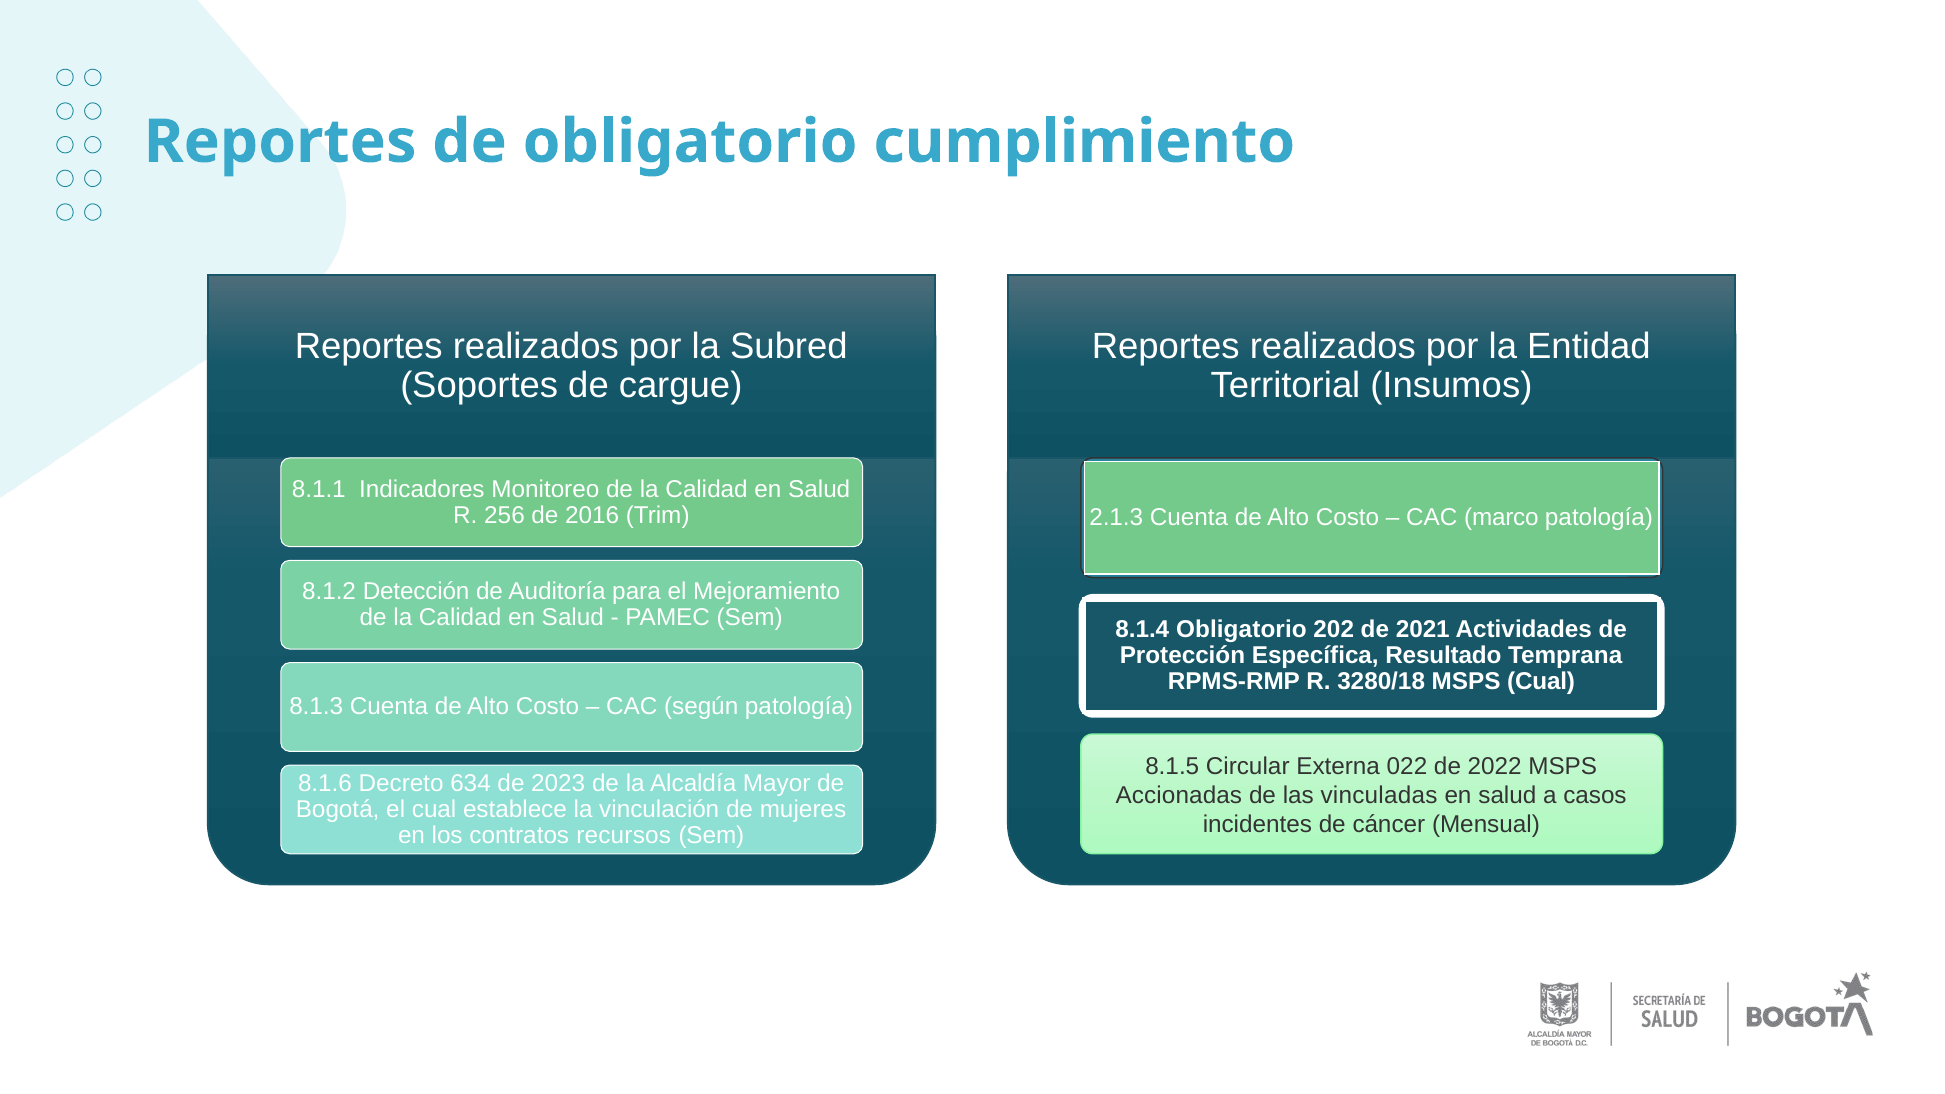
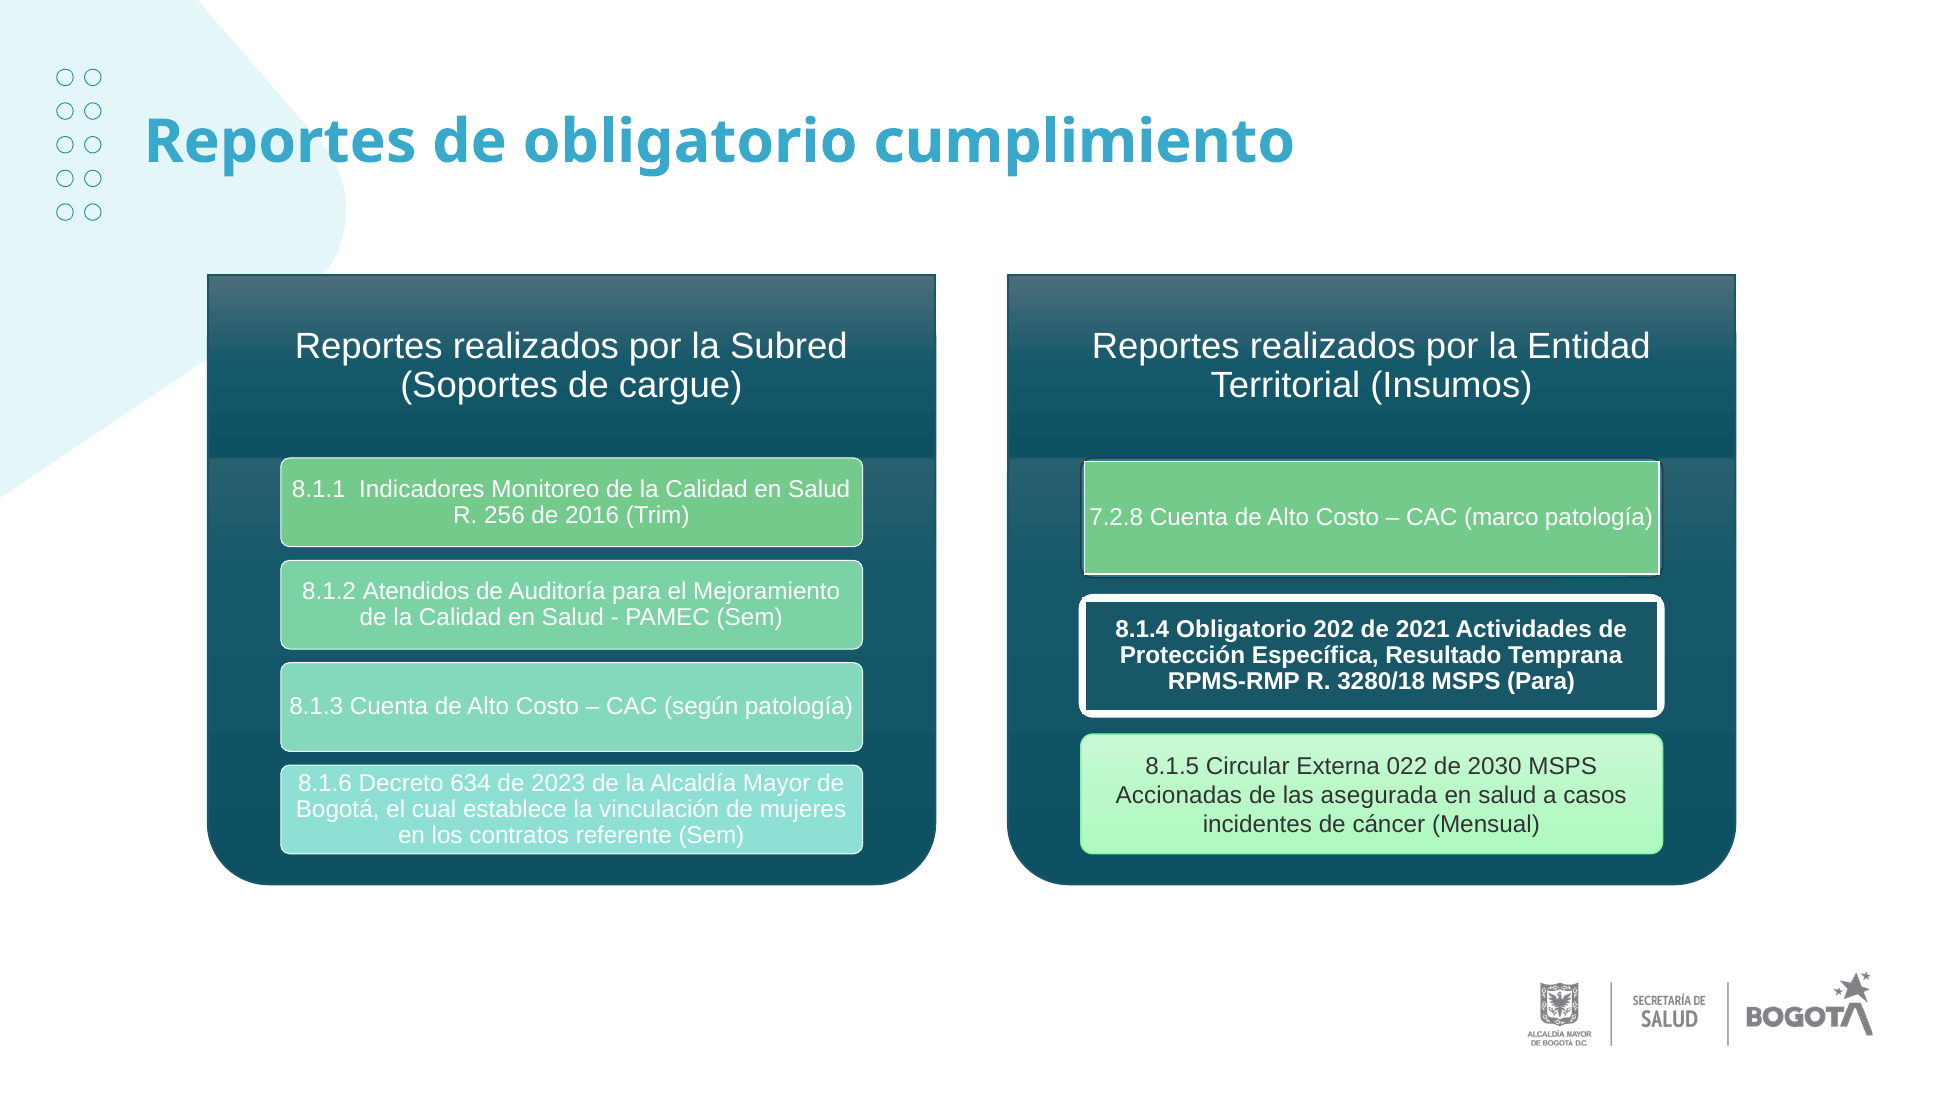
2.1.3: 2.1.3 -> 7.2.8
Detección: Detección -> Atendidos
MSPS Cual: Cual -> Para
2022: 2022 -> 2030
vinculadas: vinculadas -> asegurada
recursos: recursos -> referente
